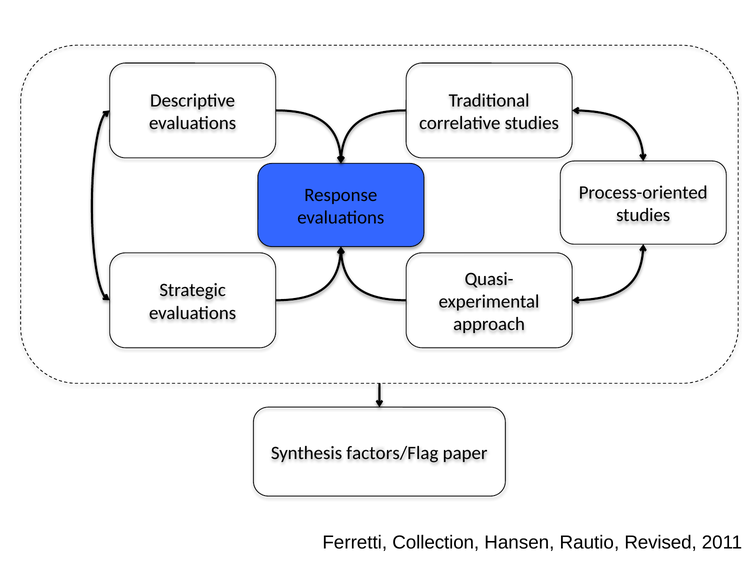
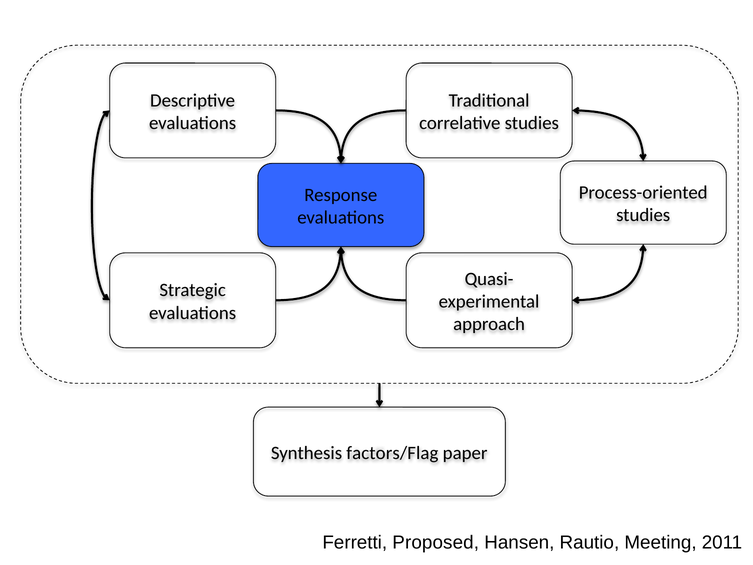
Collection: Collection -> Proposed
Revised: Revised -> Meeting
